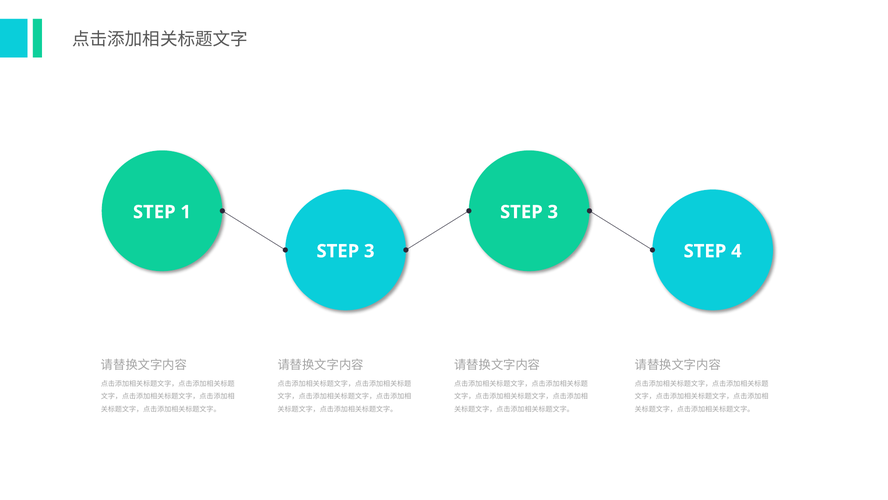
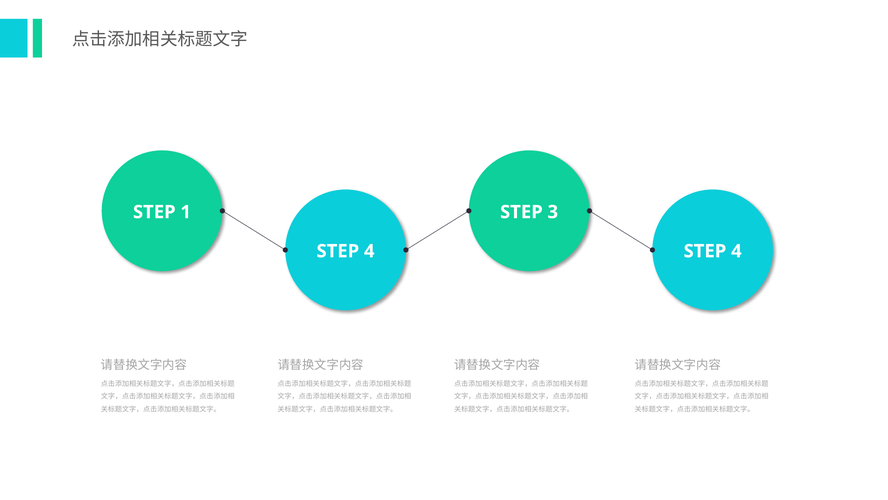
3 at (369, 251): 3 -> 4
